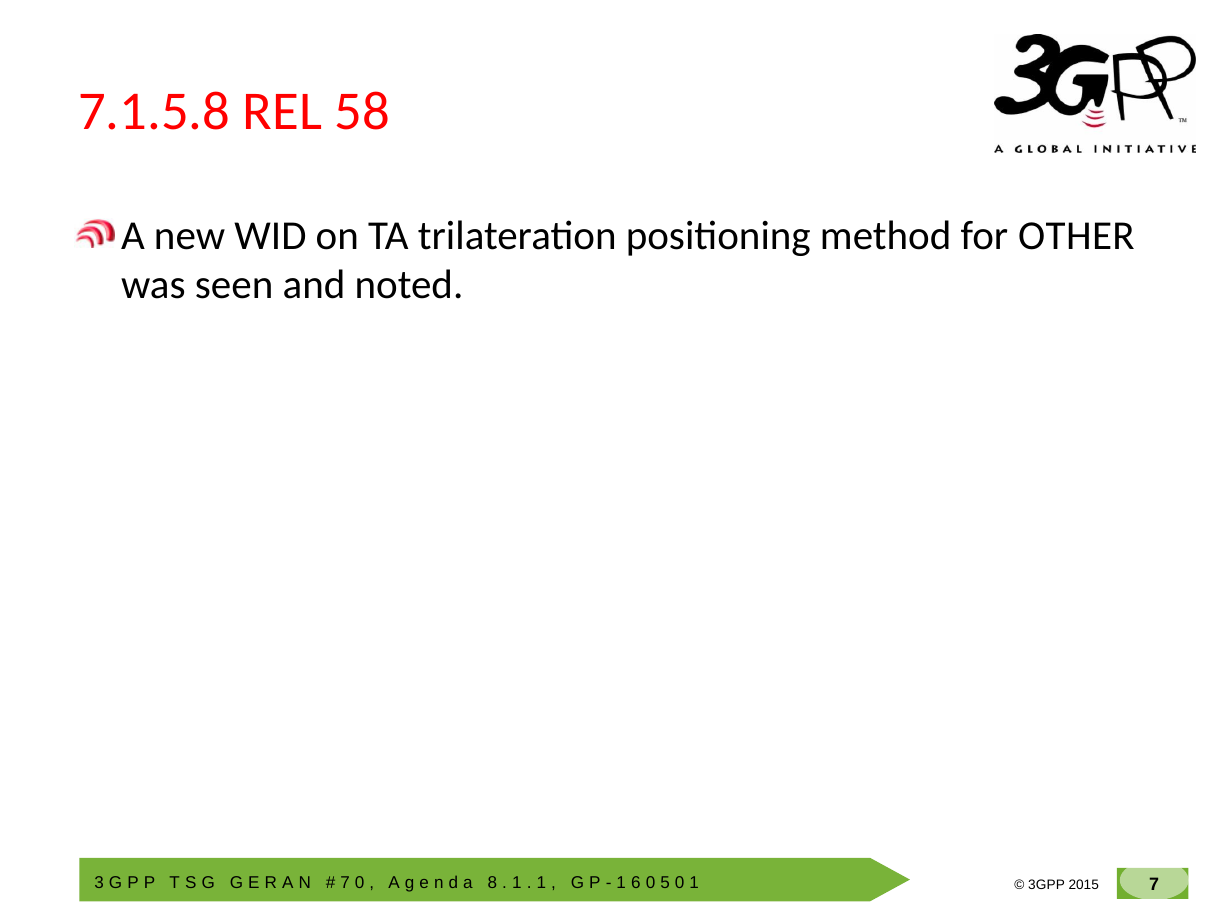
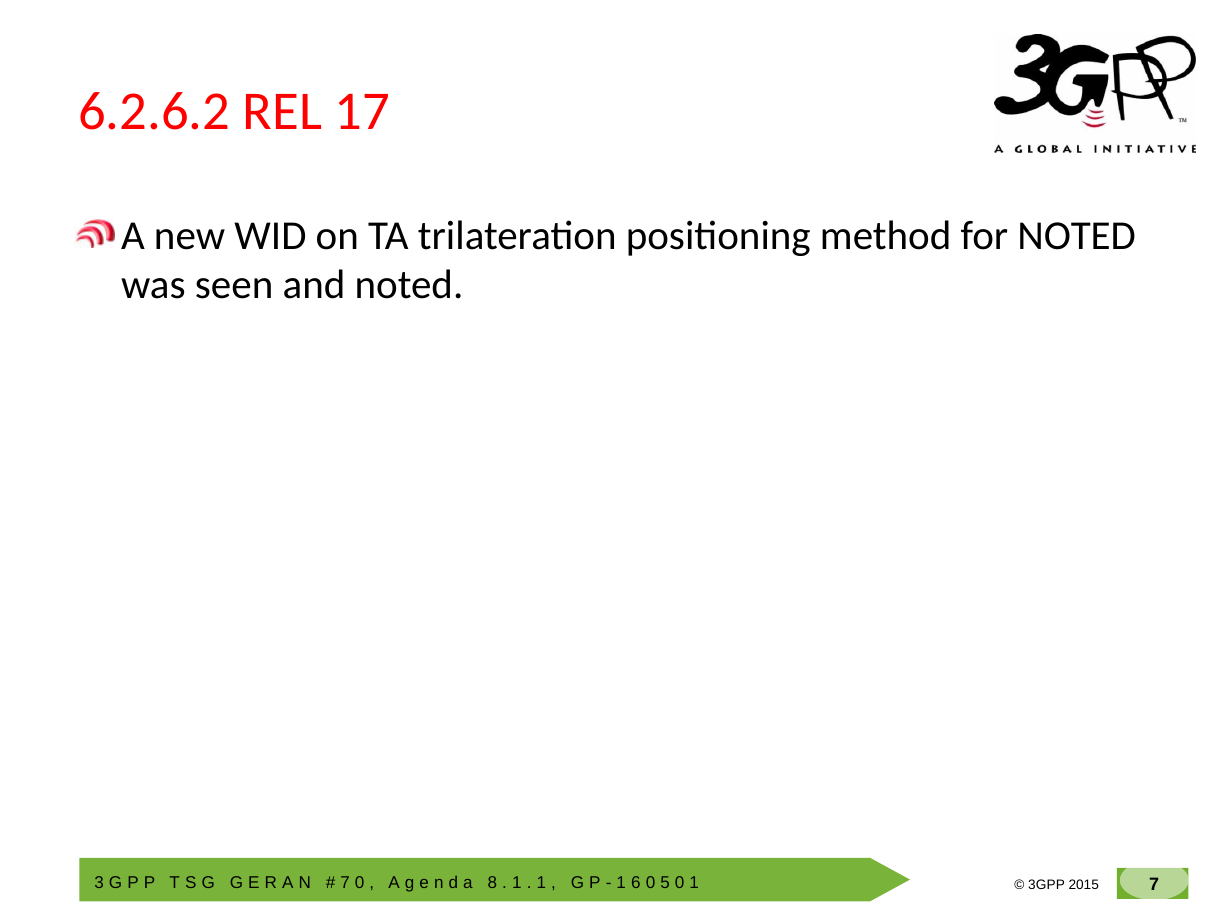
7.1.5.8: 7.1.5.8 -> 6.2.6.2
58: 58 -> 17
for OTHER: OTHER -> NOTED
